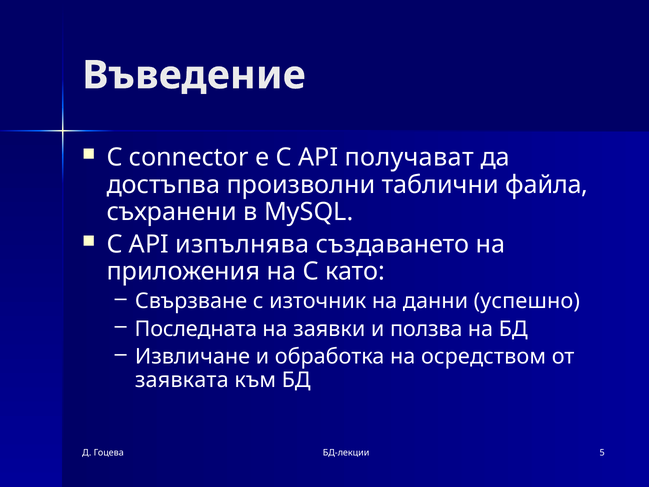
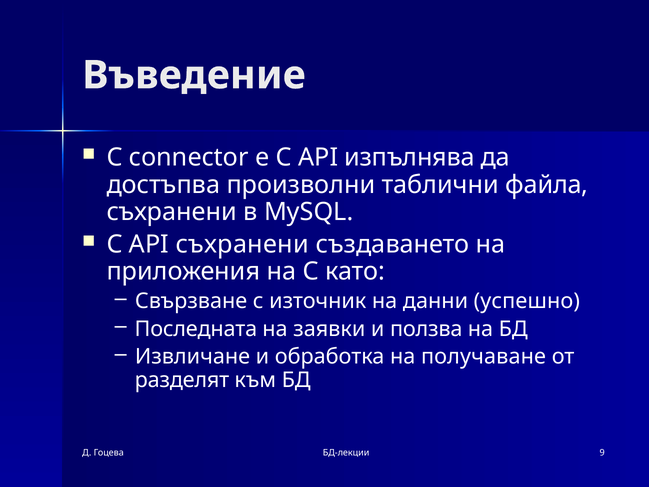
получават: получават -> изпълнява
API изпълнява: изпълнява -> съхранени
осредством: осредством -> получаване
заявката: заявката -> разделят
5: 5 -> 9
